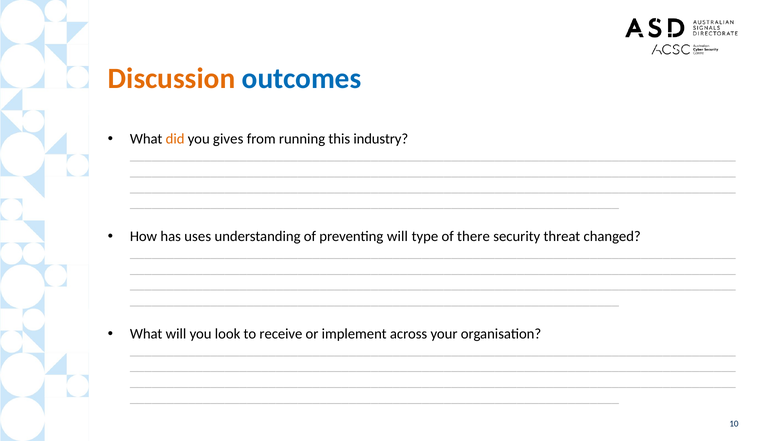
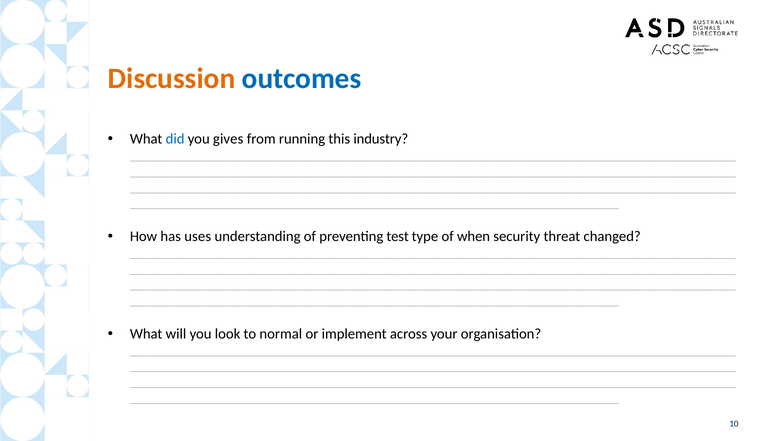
did colour: orange -> blue
preventing will: will -> test
there: there -> when
receive: receive -> normal
